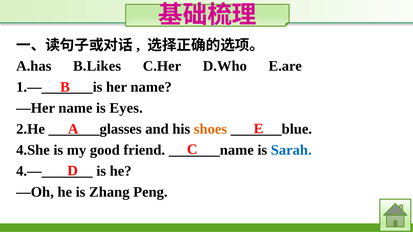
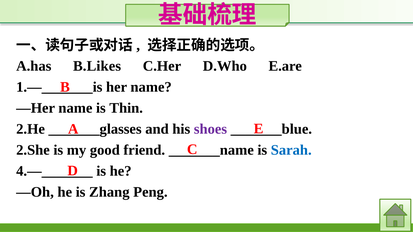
Eyes: Eyes -> Thin
shoes colour: orange -> purple
4.She: 4.She -> 2.She
